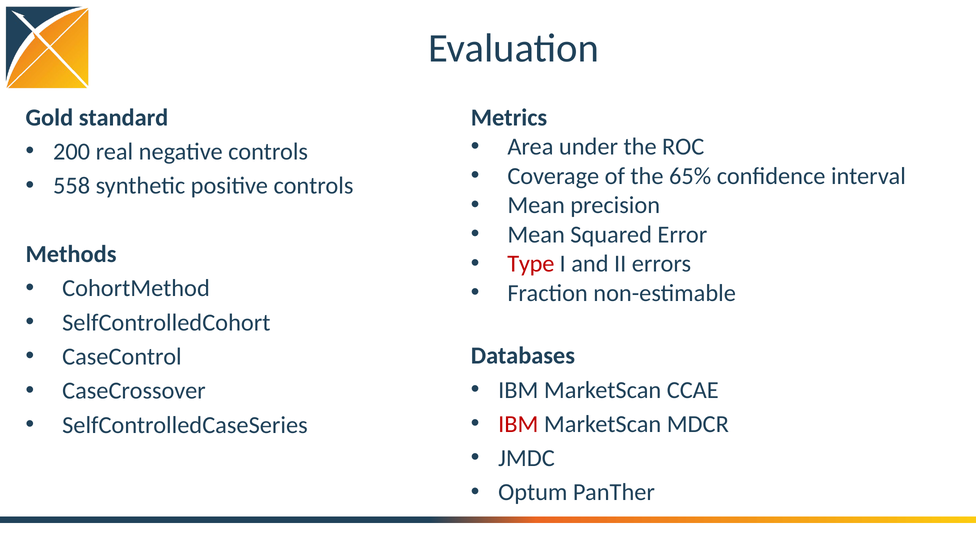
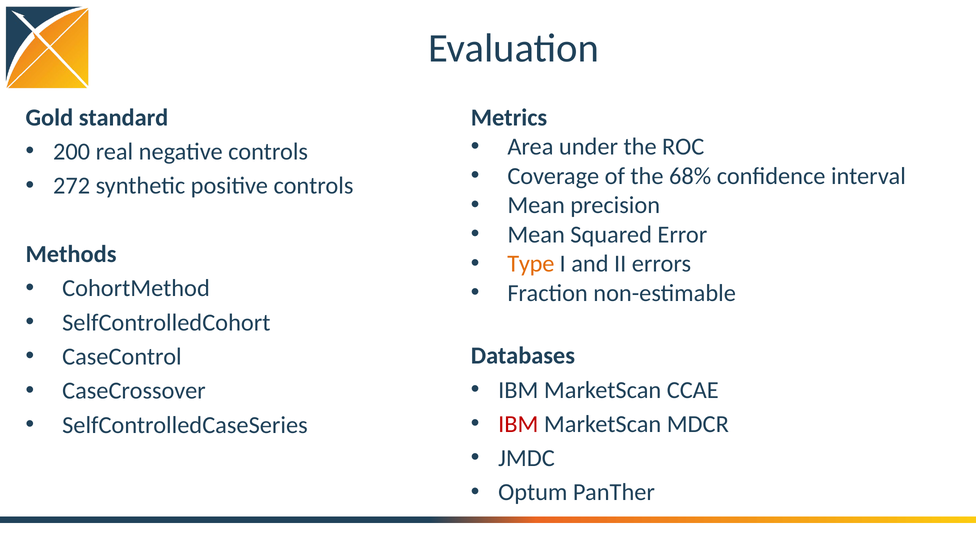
65%: 65% -> 68%
558: 558 -> 272
Type colour: red -> orange
